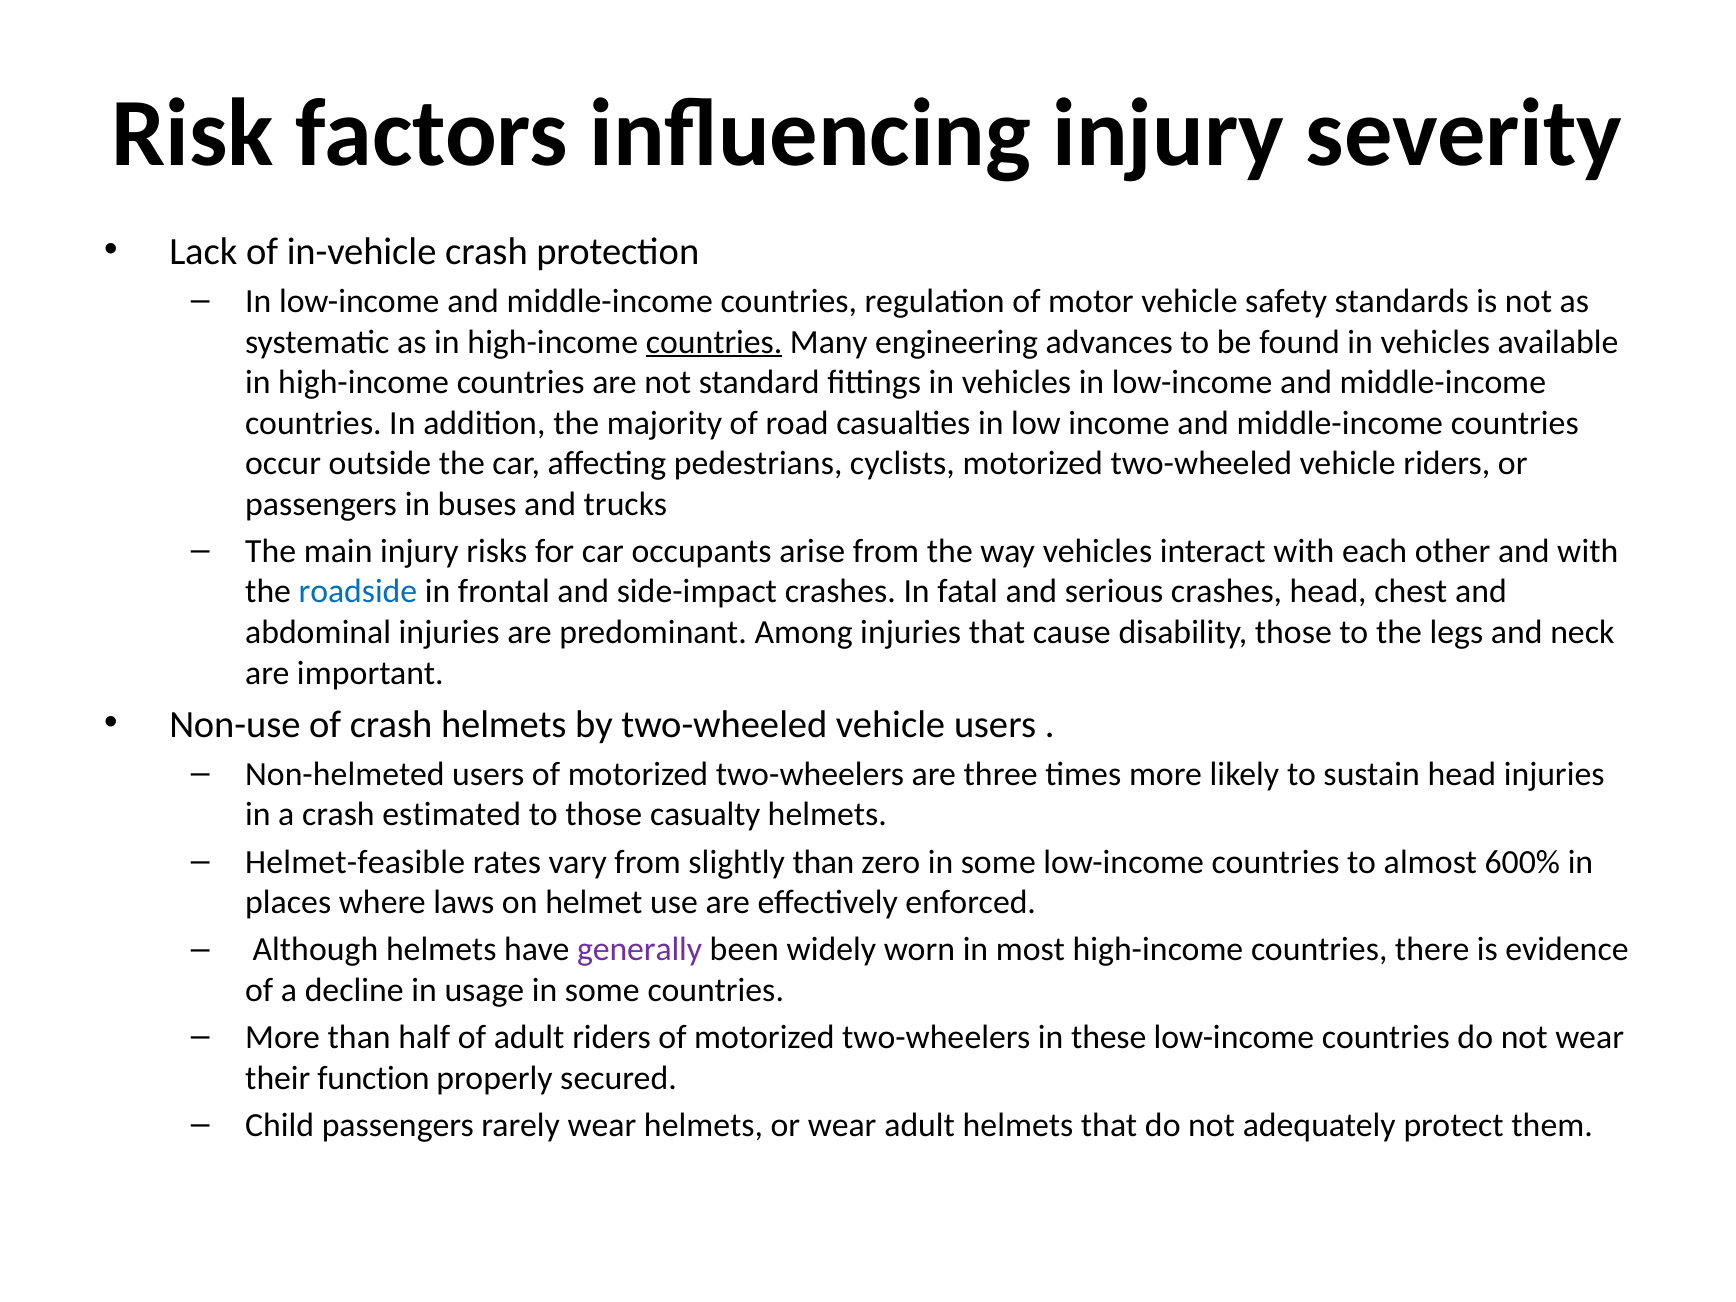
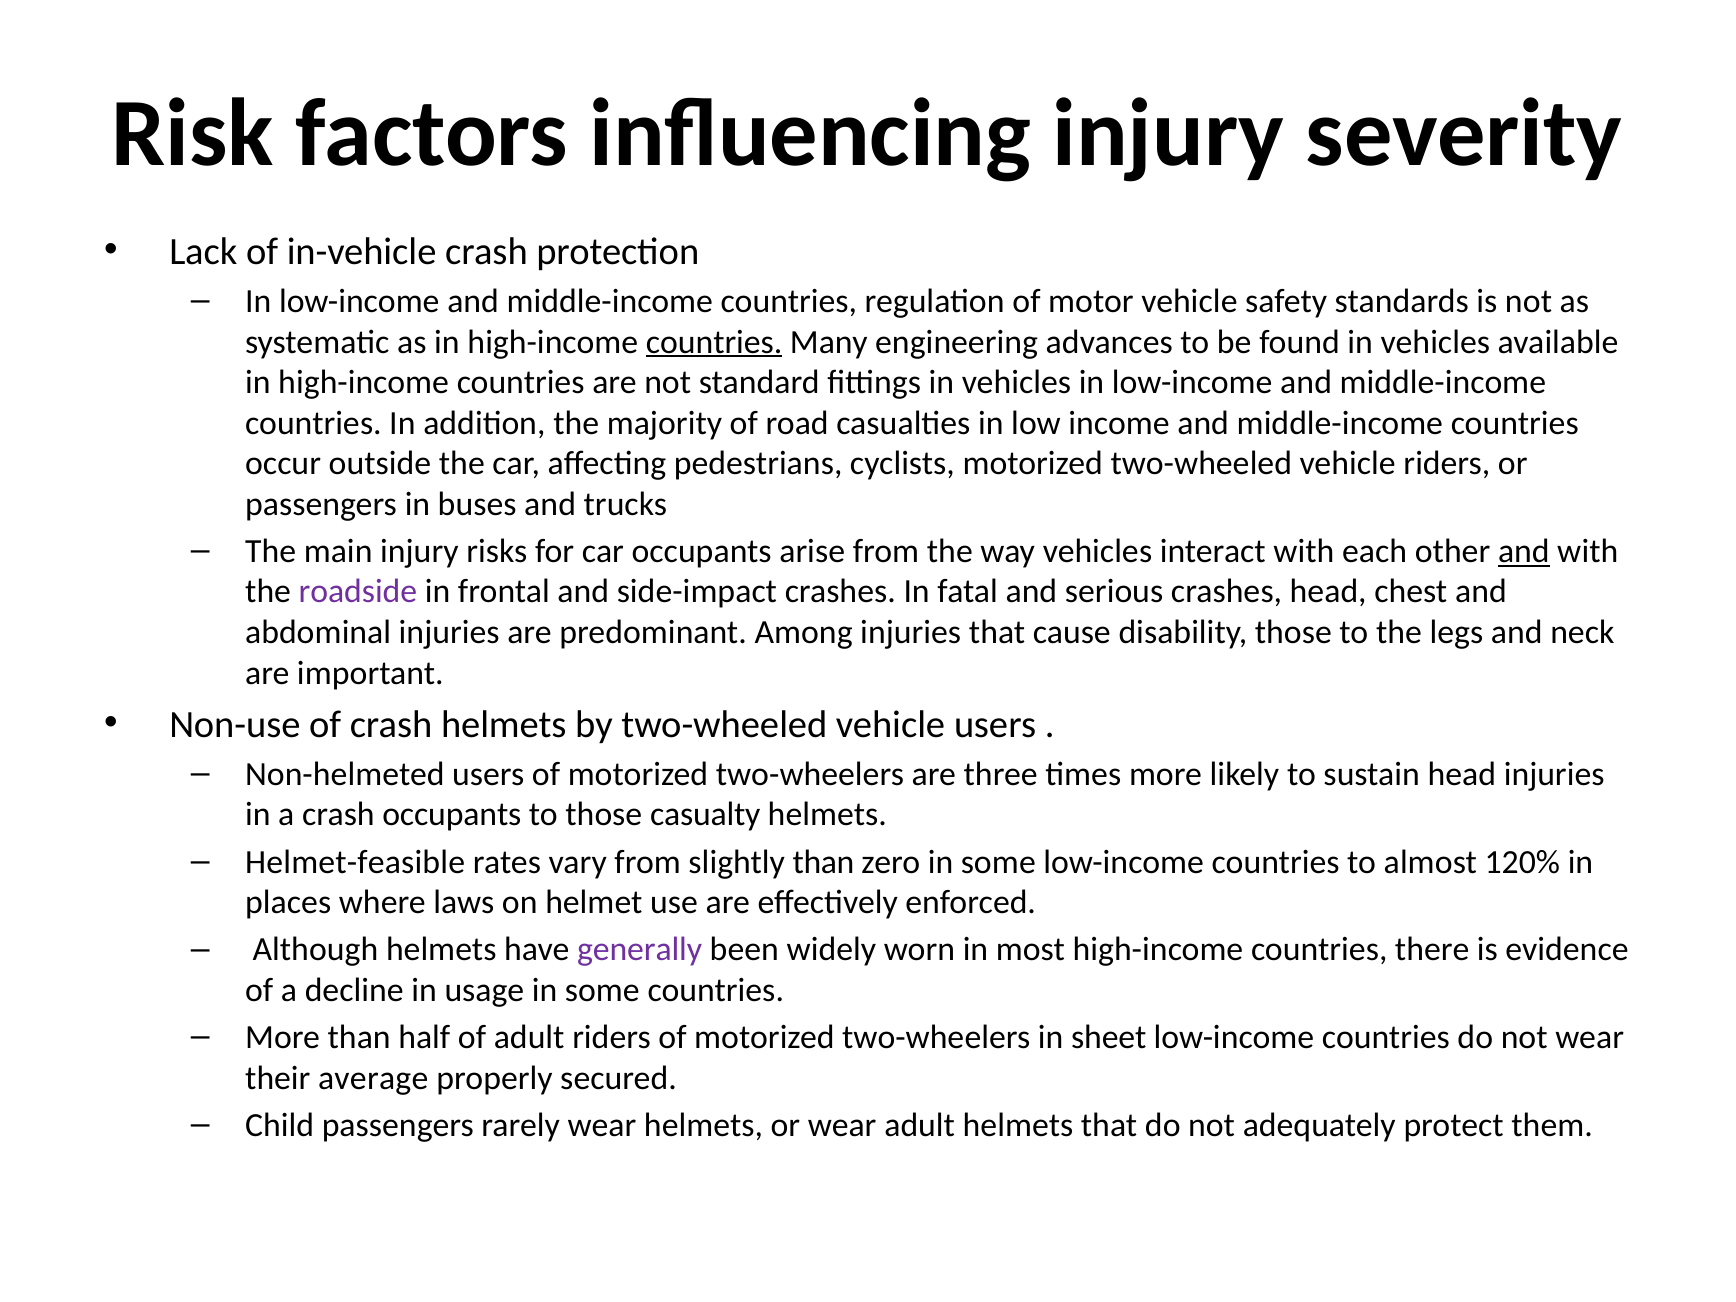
and at (1524, 551) underline: none -> present
roadside colour: blue -> purple
crash estimated: estimated -> occupants
600%: 600% -> 120%
these: these -> sheet
function: function -> average
